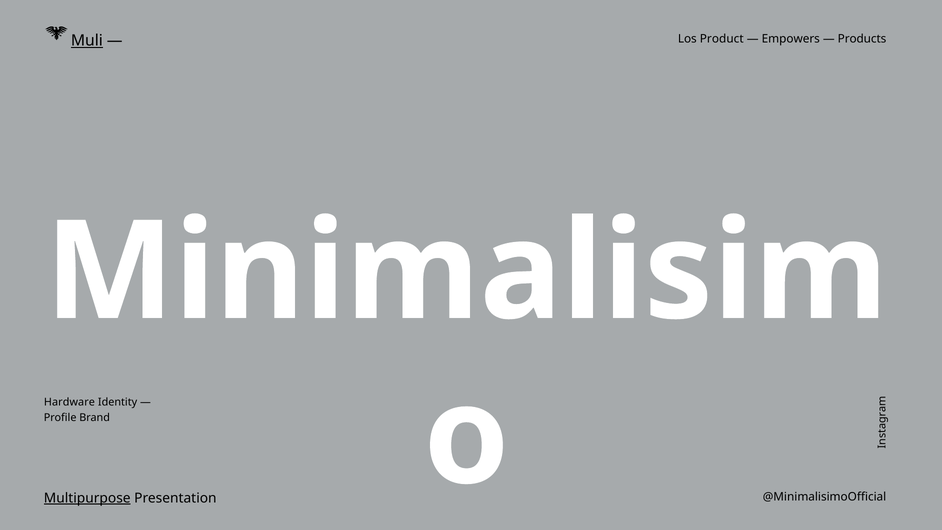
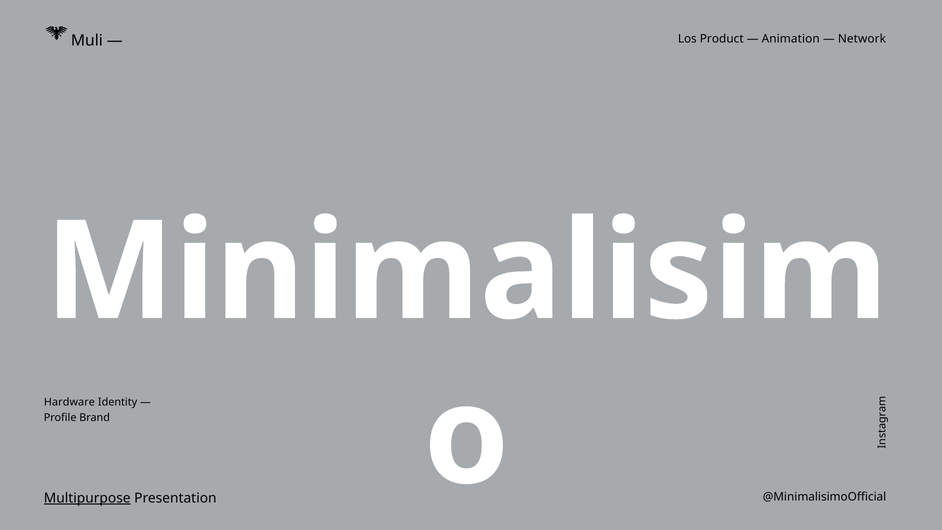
Muli underline: present -> none
Empowers: Empowers -> Animation
Products: Products -> Network
